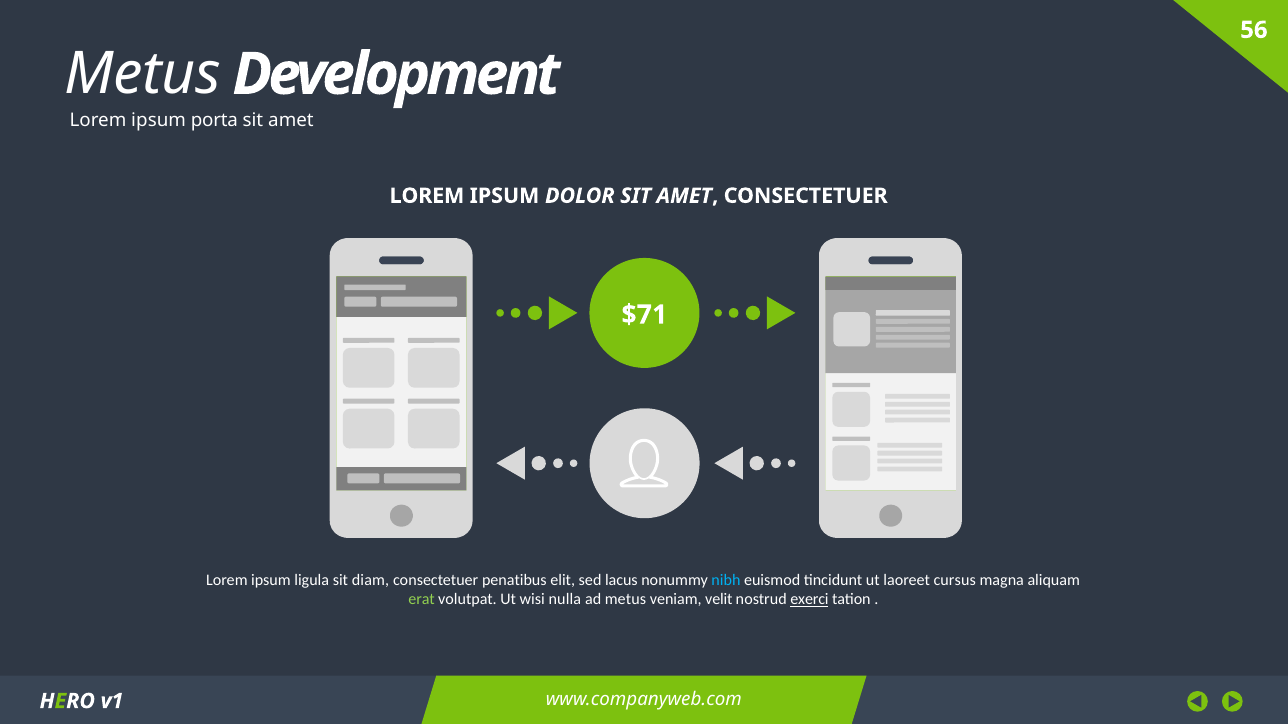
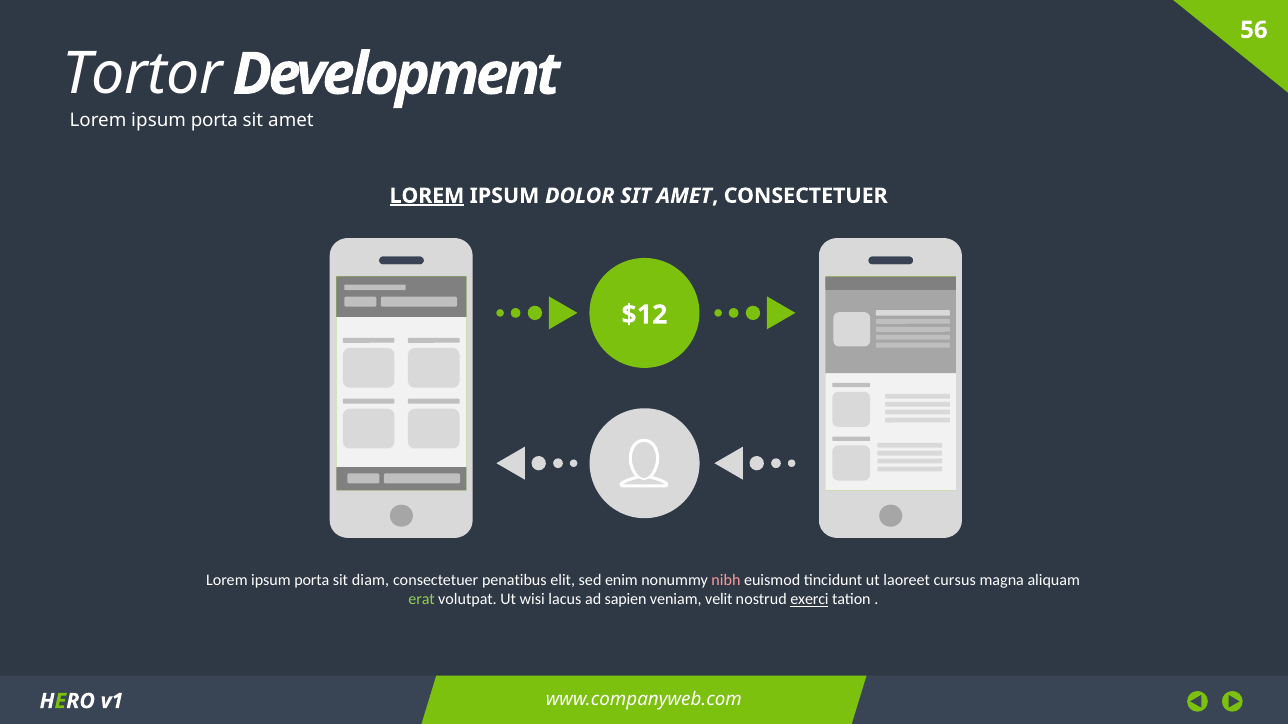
Metus at (143, 75): Metus -> Tortor
LOREM at (427, 196) underline: none -> present
$71: $71 -> $12
ligula at (312, 581): ligula -> porta
lacus: lacus -> enim
nibh colour: light blue -> pink
nulla: nulla -> lacus
ad metus: metus -> sapien
